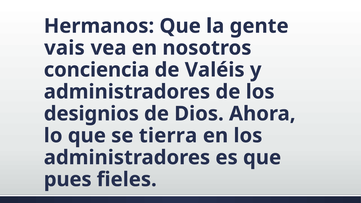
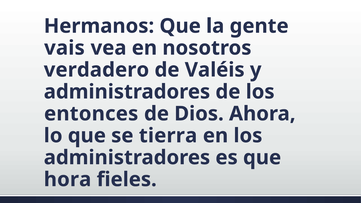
conciencia: conciencia -> verdadero
designios: designios -> entonces
pues: pues -> hora
